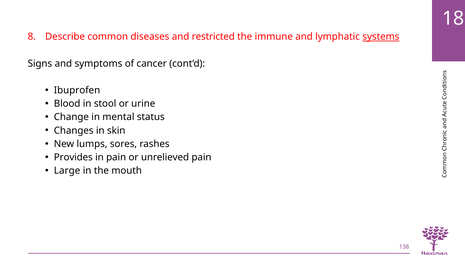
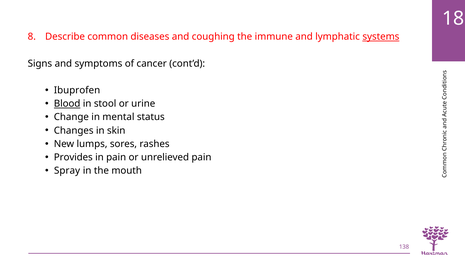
restricted: restricted -> coughing
Blood underline: none -> present
Large: Large -> Spray
